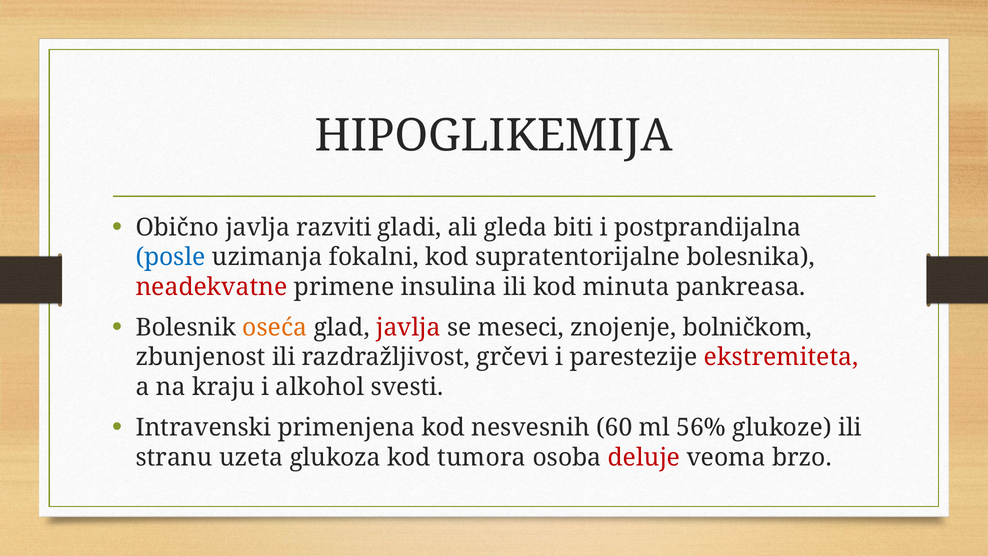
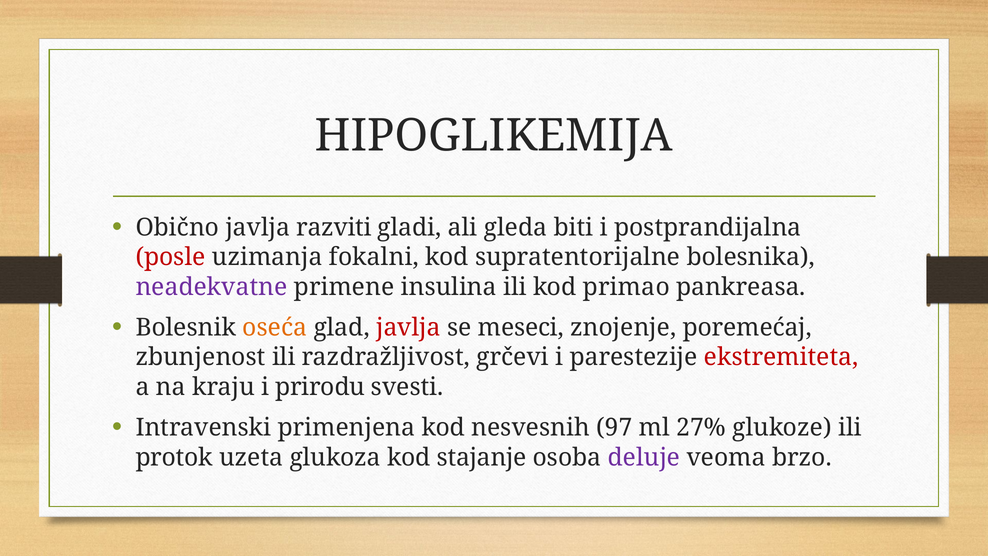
posle colour: blue -> red
neadekvatne colour: red -> purple
minuta: minuta -> primao
bolničkom: bolničkom -> poremećaj
alkohol: alkohol -> prirodu
60: 60 -> 97
56%: 56% -> 27%
stranu: stranu -> protok
tumora: tumora -> stajanje
deluje colour: red -> purple
